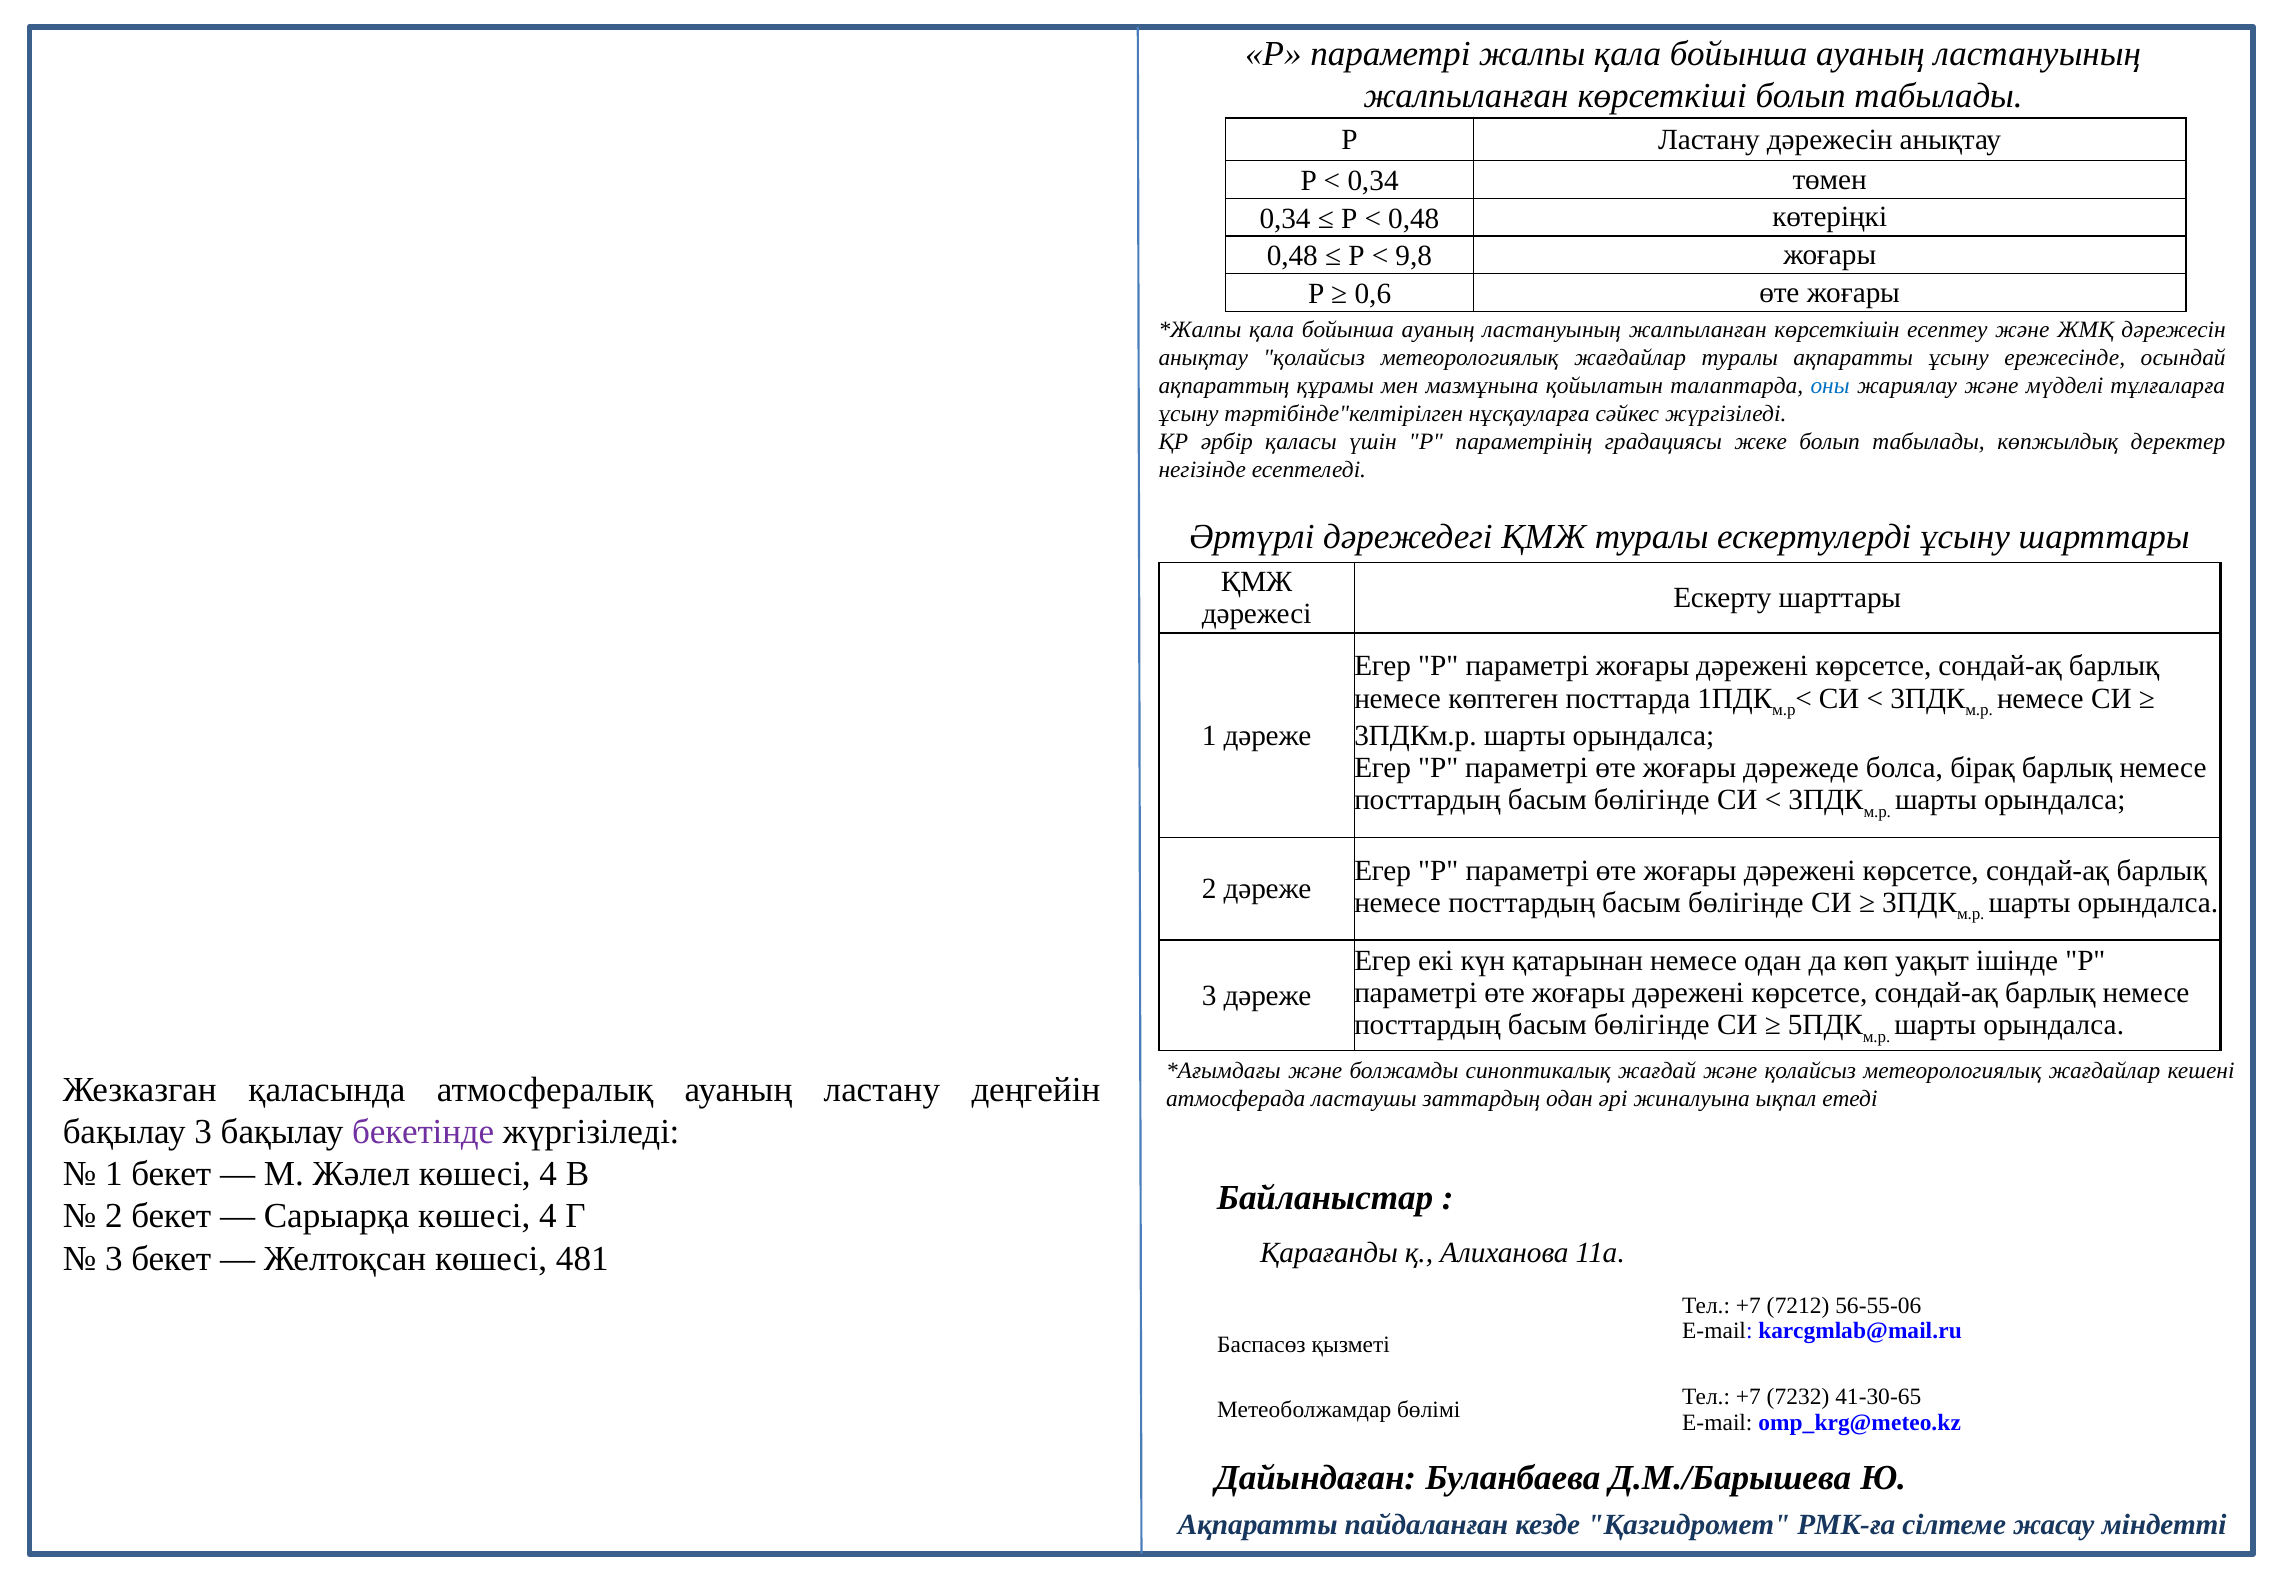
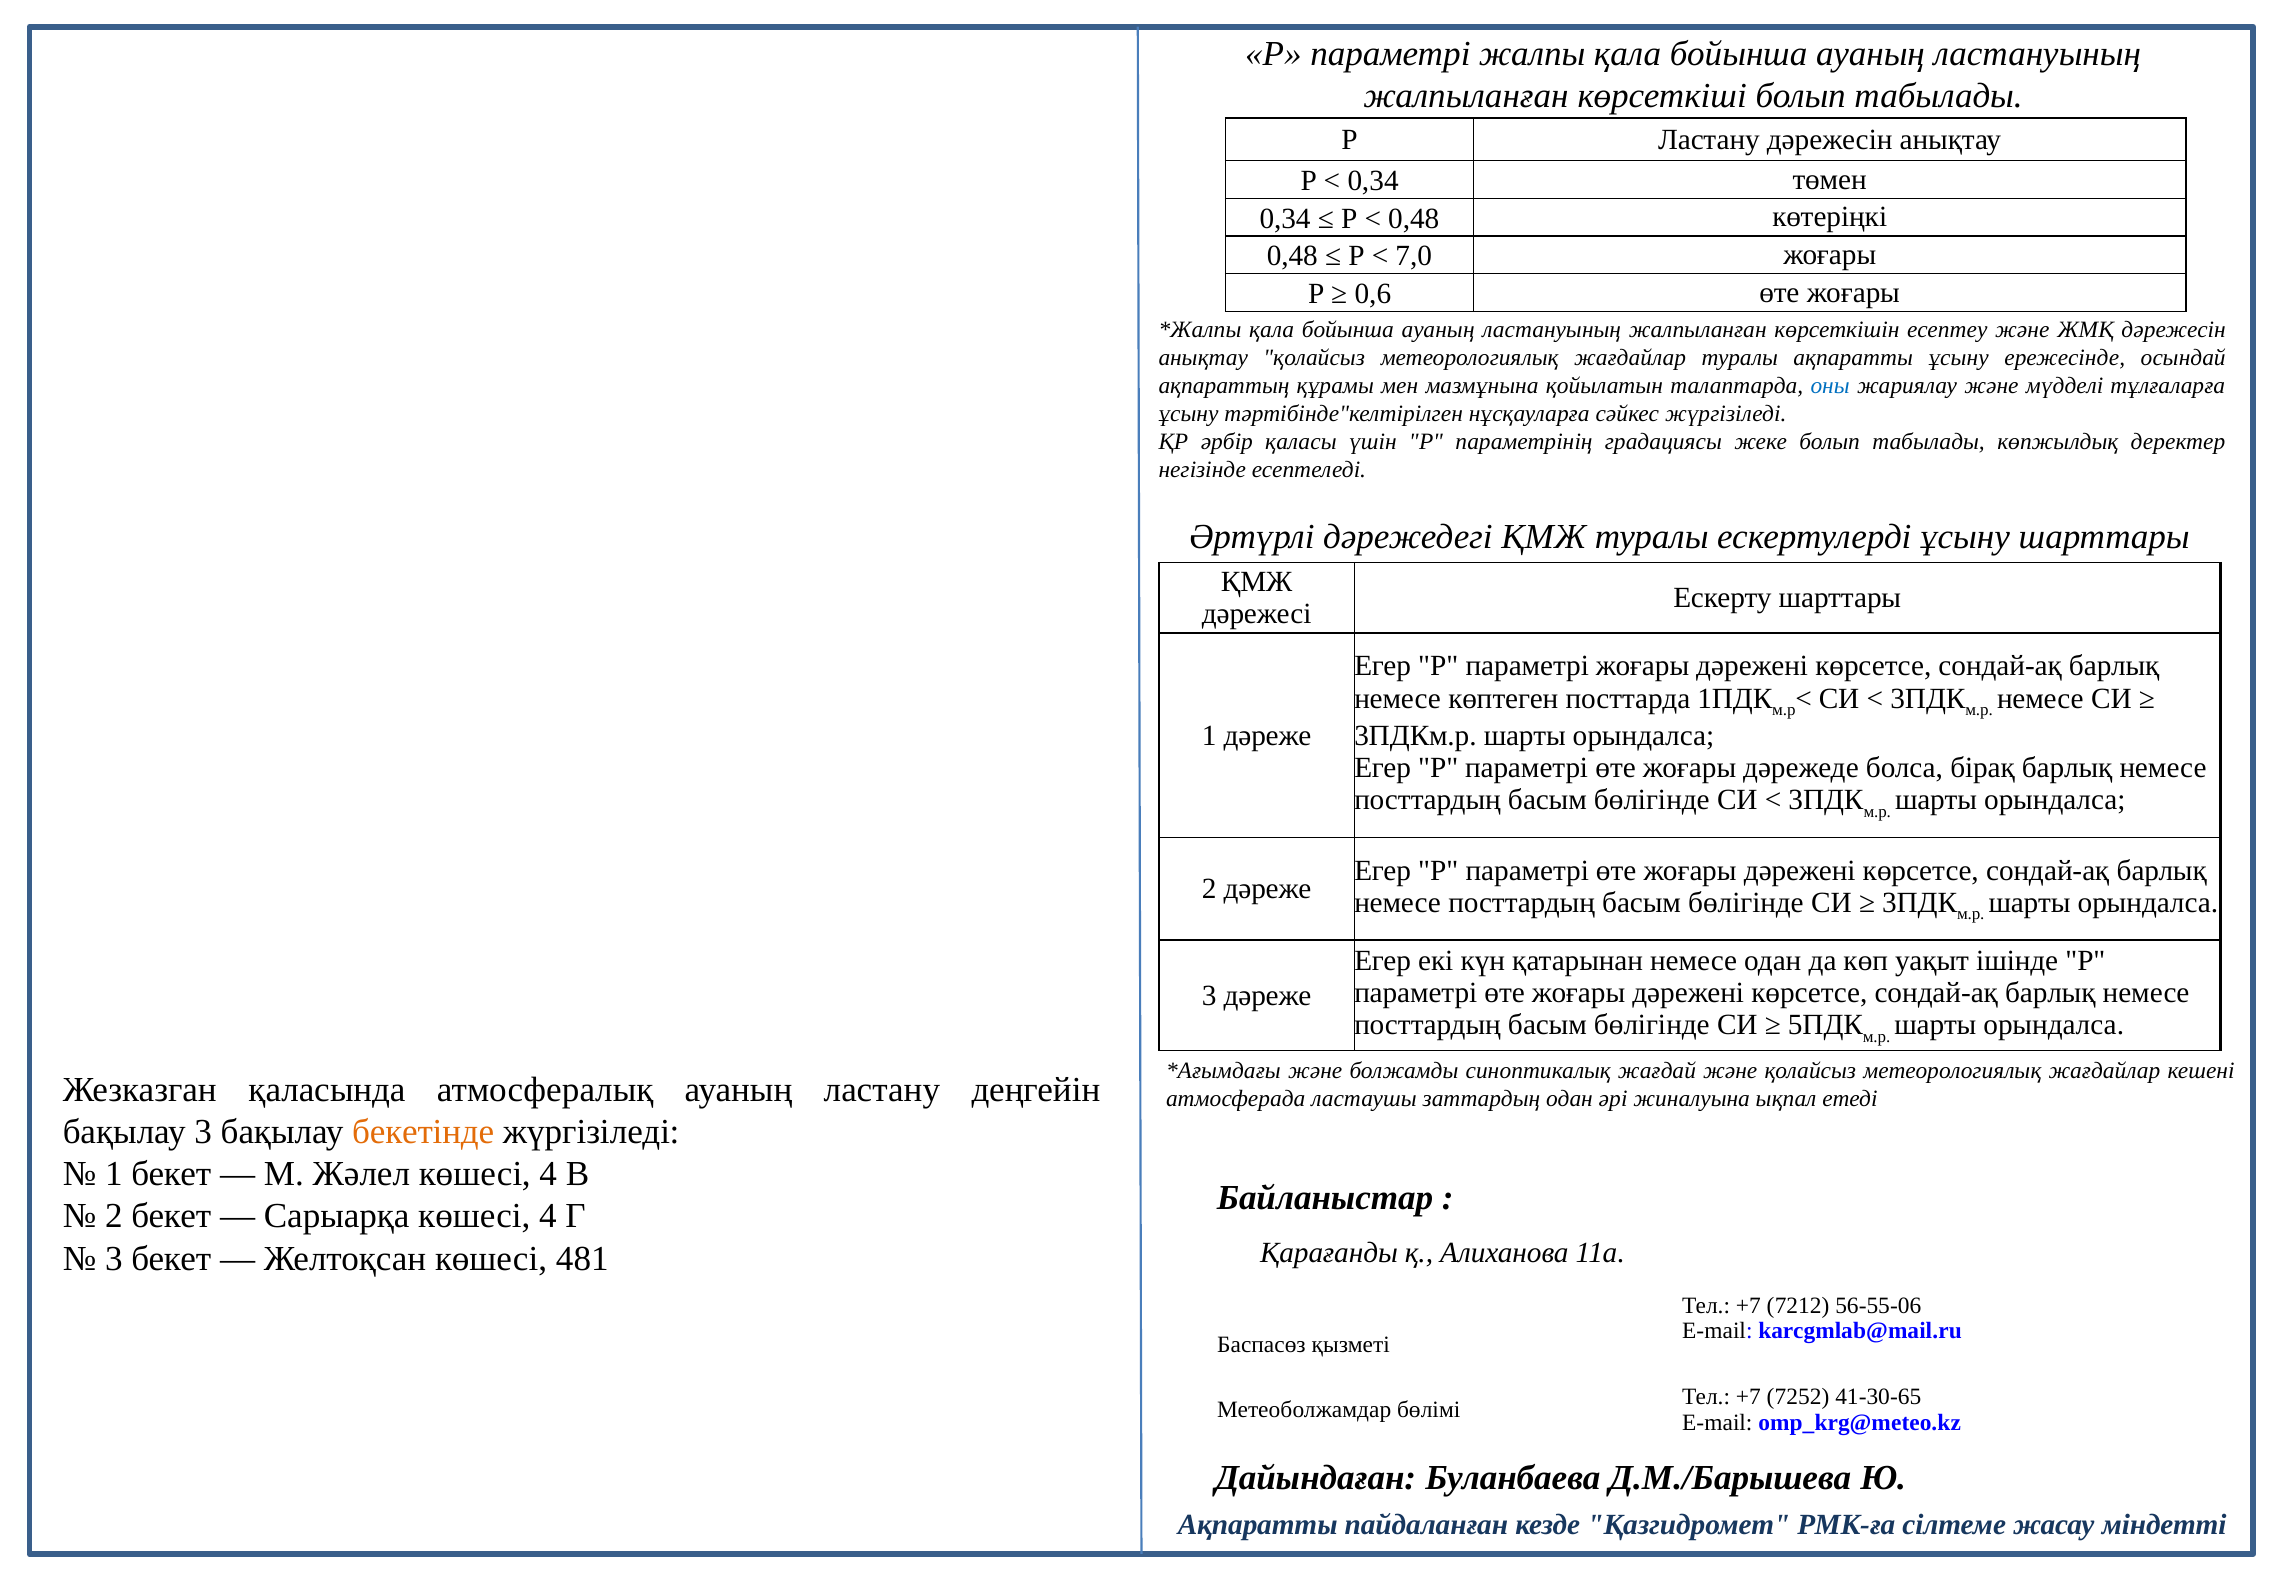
9,8: 9,8 -> 7,0
бекетінде colour: purple -> orange
7232: 7232 -> 7252
